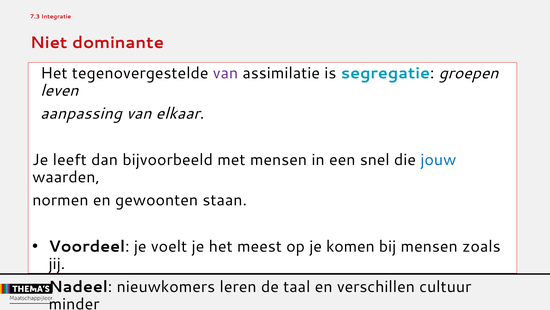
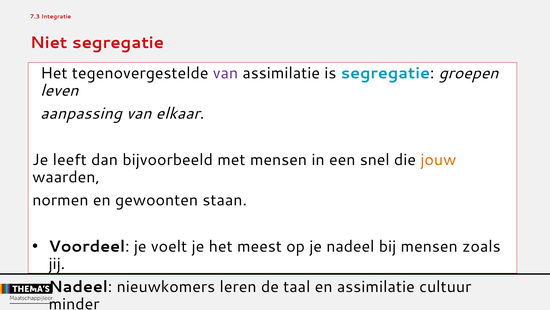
Niet dominante: dominante -> segregatie
jouw colour: blue -> orange
je komen: komen -> nadeel
en verschillen: verschillen -> assimilatie
